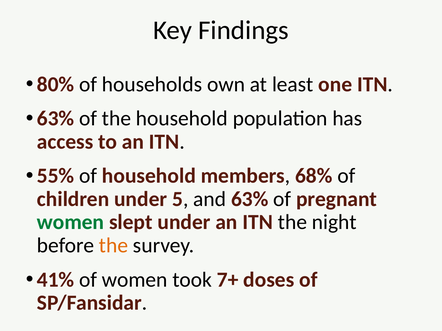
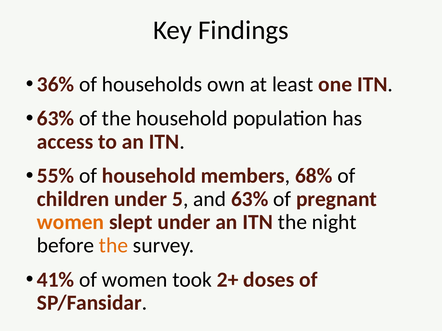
80%: 80% -> 36%
women at (71, 223) colour: green -> orange
7+: 7+ -> 2+
